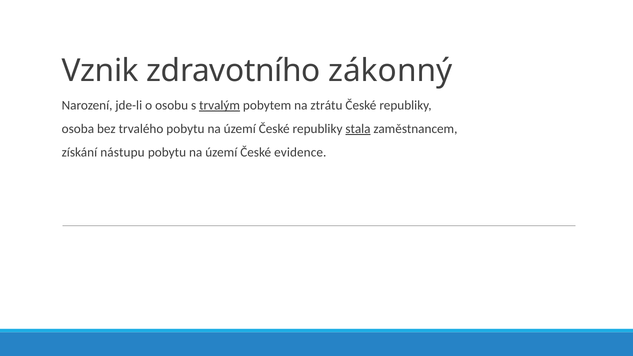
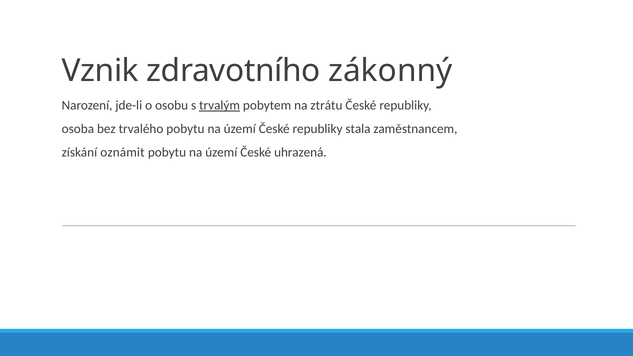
stala underline: present -> none
nástupu: nástupu -> oznámit
evidence: evidence -> uhrazená
